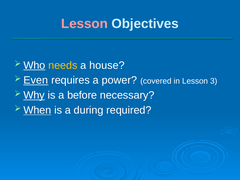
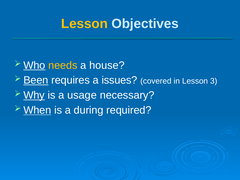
Lesson at (84, 24) colour: pink -> yellow
Even: Even -> Been
power: power -> issues
before: before -> usage
